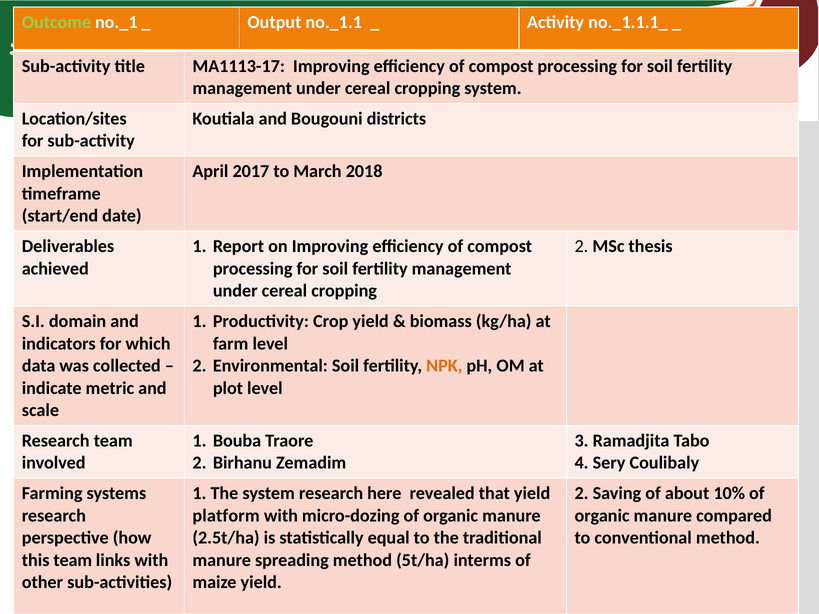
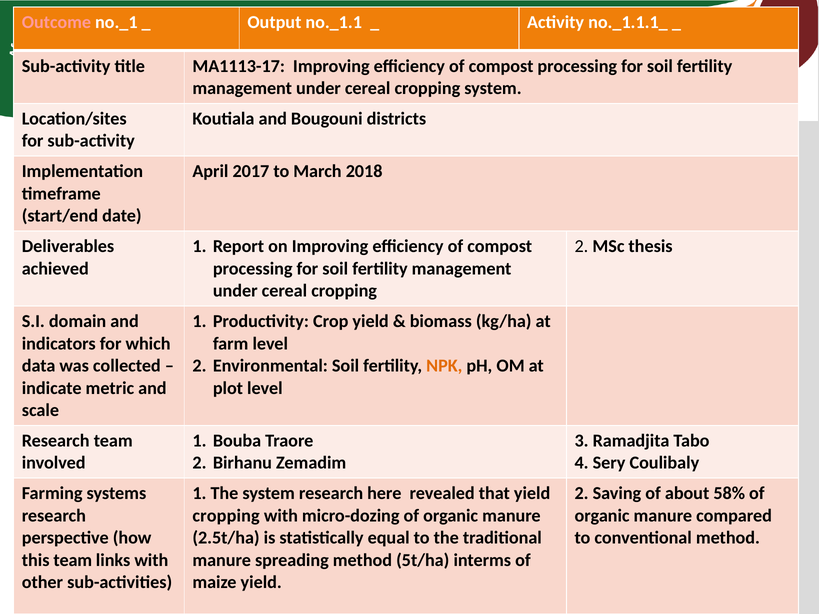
Outcome colour: light green -> pink
10%: 10% -> 58%
platform at (226, 516): platform -> cropping
